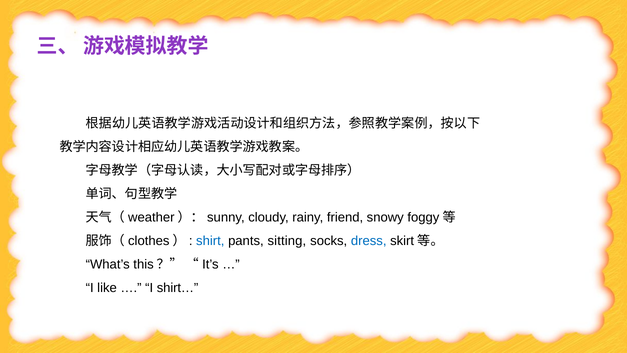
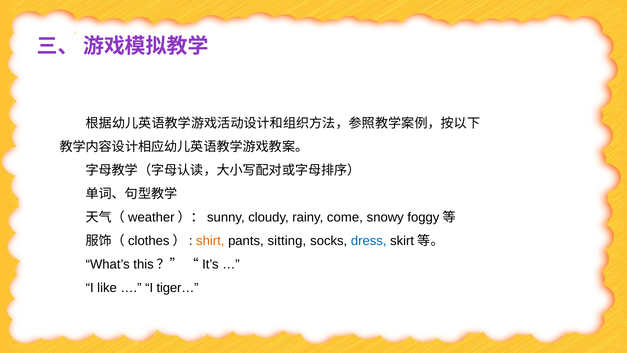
friend: friend -> come
shirt colour: blue -> orange
shirt…: shirt… -> tiger…
